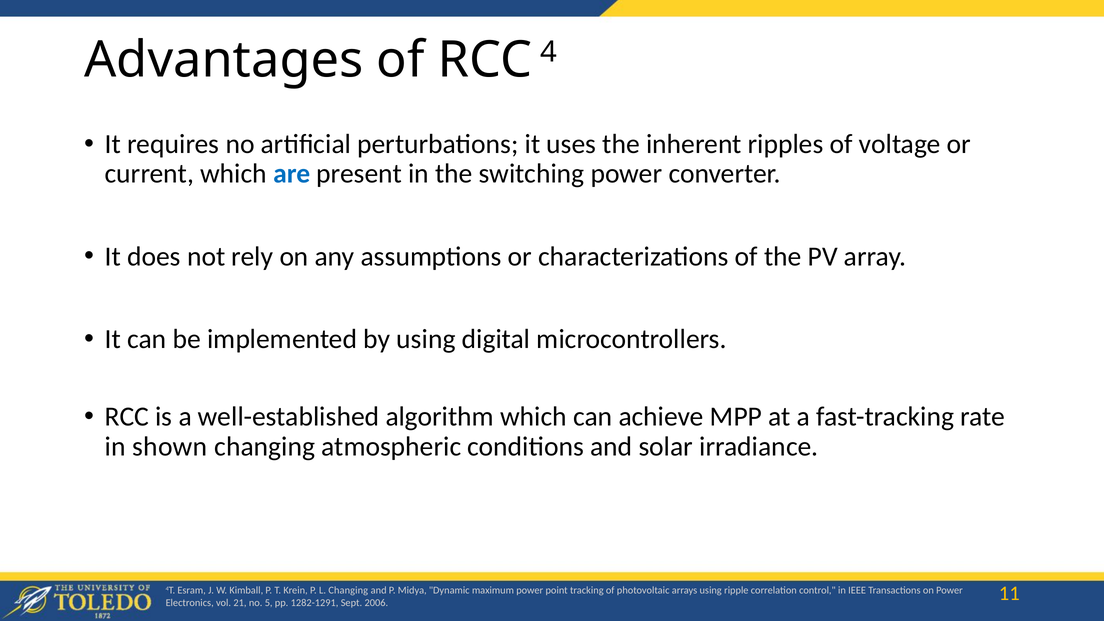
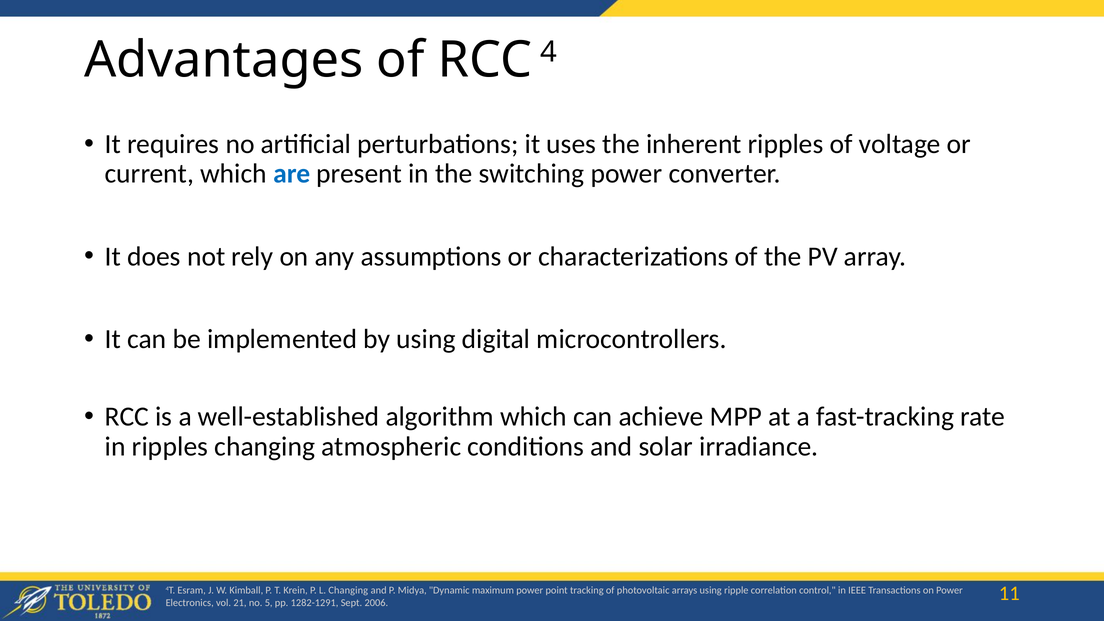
in shown: shown -> ripples
